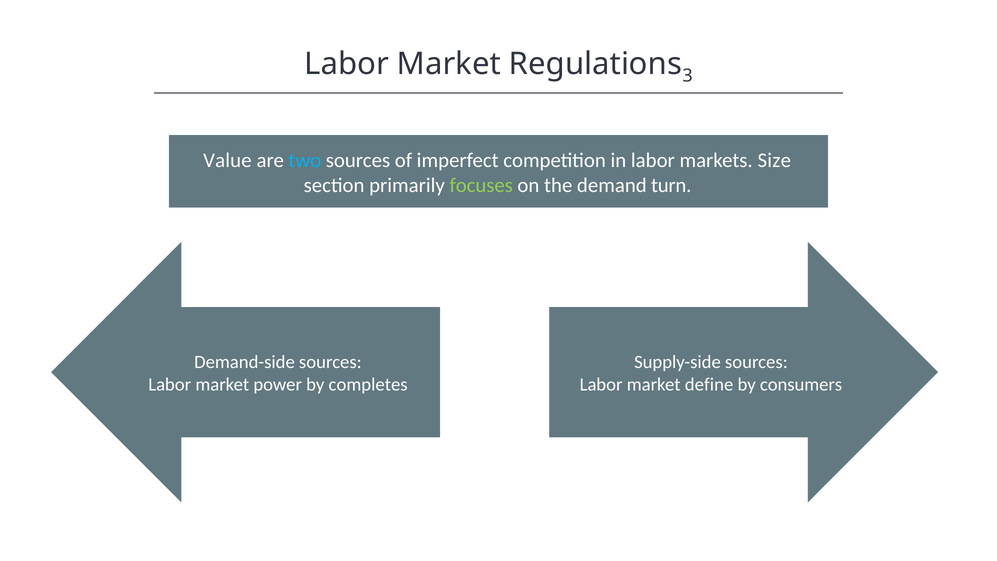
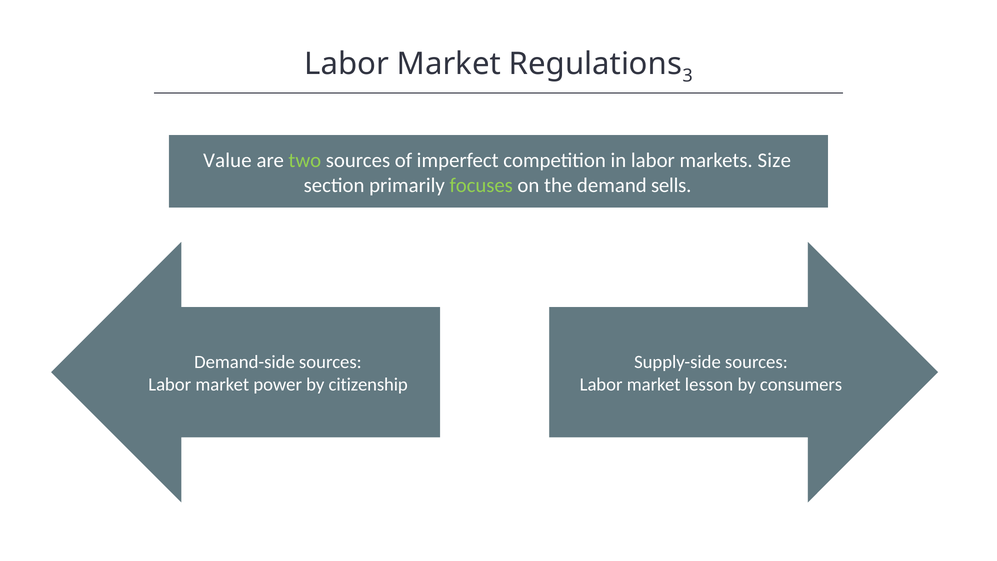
two colour: light blue -> light green
turn: turn -> sells
completes: completes -> citizenship
define: define -> lesson
